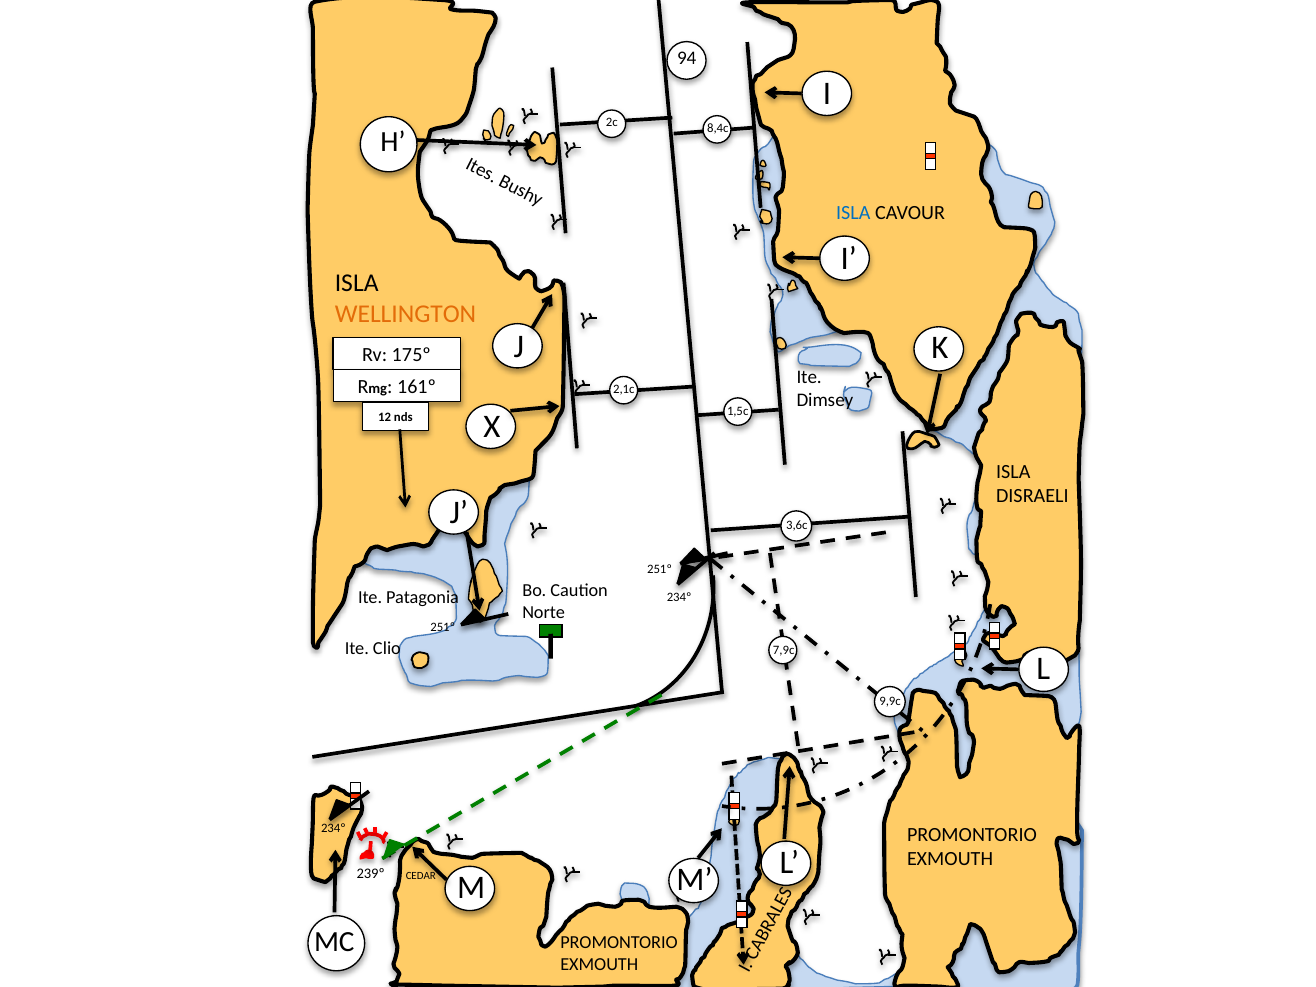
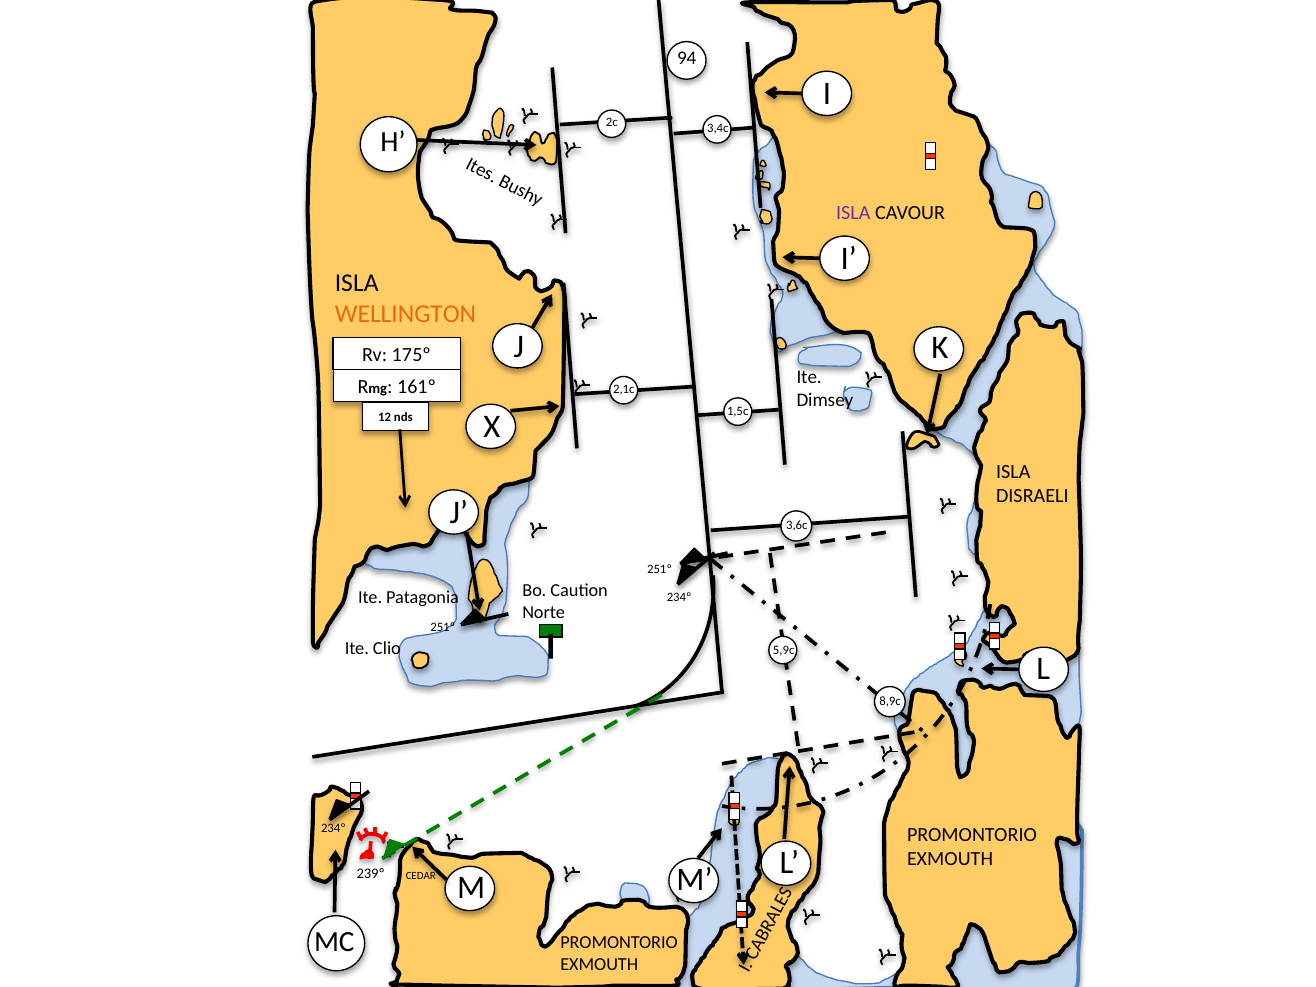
8,4c: 8,4c -> 3,4c
ISLA at (853, 213) colour: blue -> purple
7,9c: 7,9c -> 5,9c
9,9c: 9,9c -> 8,9c
